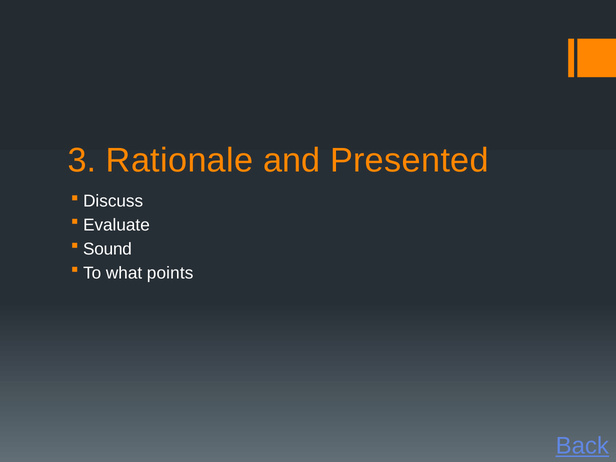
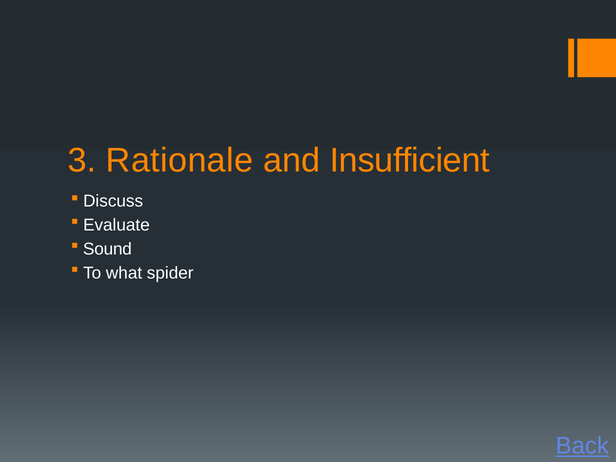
Presented: Presented -> Insufficient
points: points -> spider
